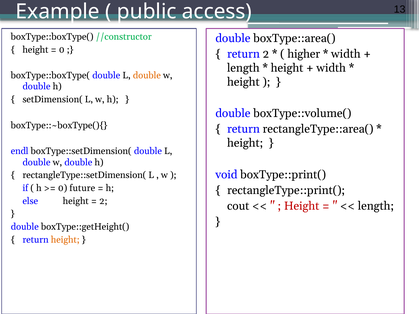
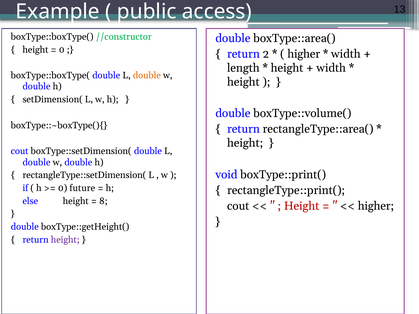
endl at (20, 151): endl -> cout
2 at (103, 201): 2 -> 8
length at (376, 206): length -> higher
height at (65, 240) colour: orange -> purple
